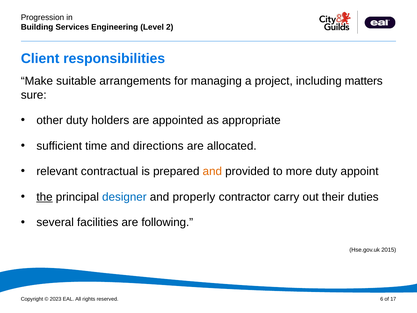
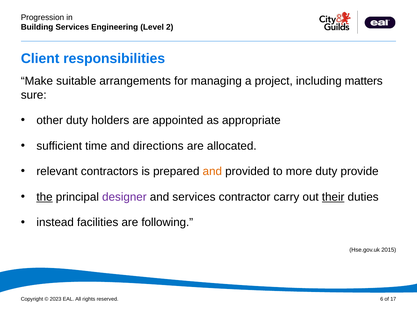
contractual: contractual -> contractors
appoint: appoint -> provide
designer colour: blue -> purple
and properly: properly -> services
their underline: none -> present
several: several -> instead
